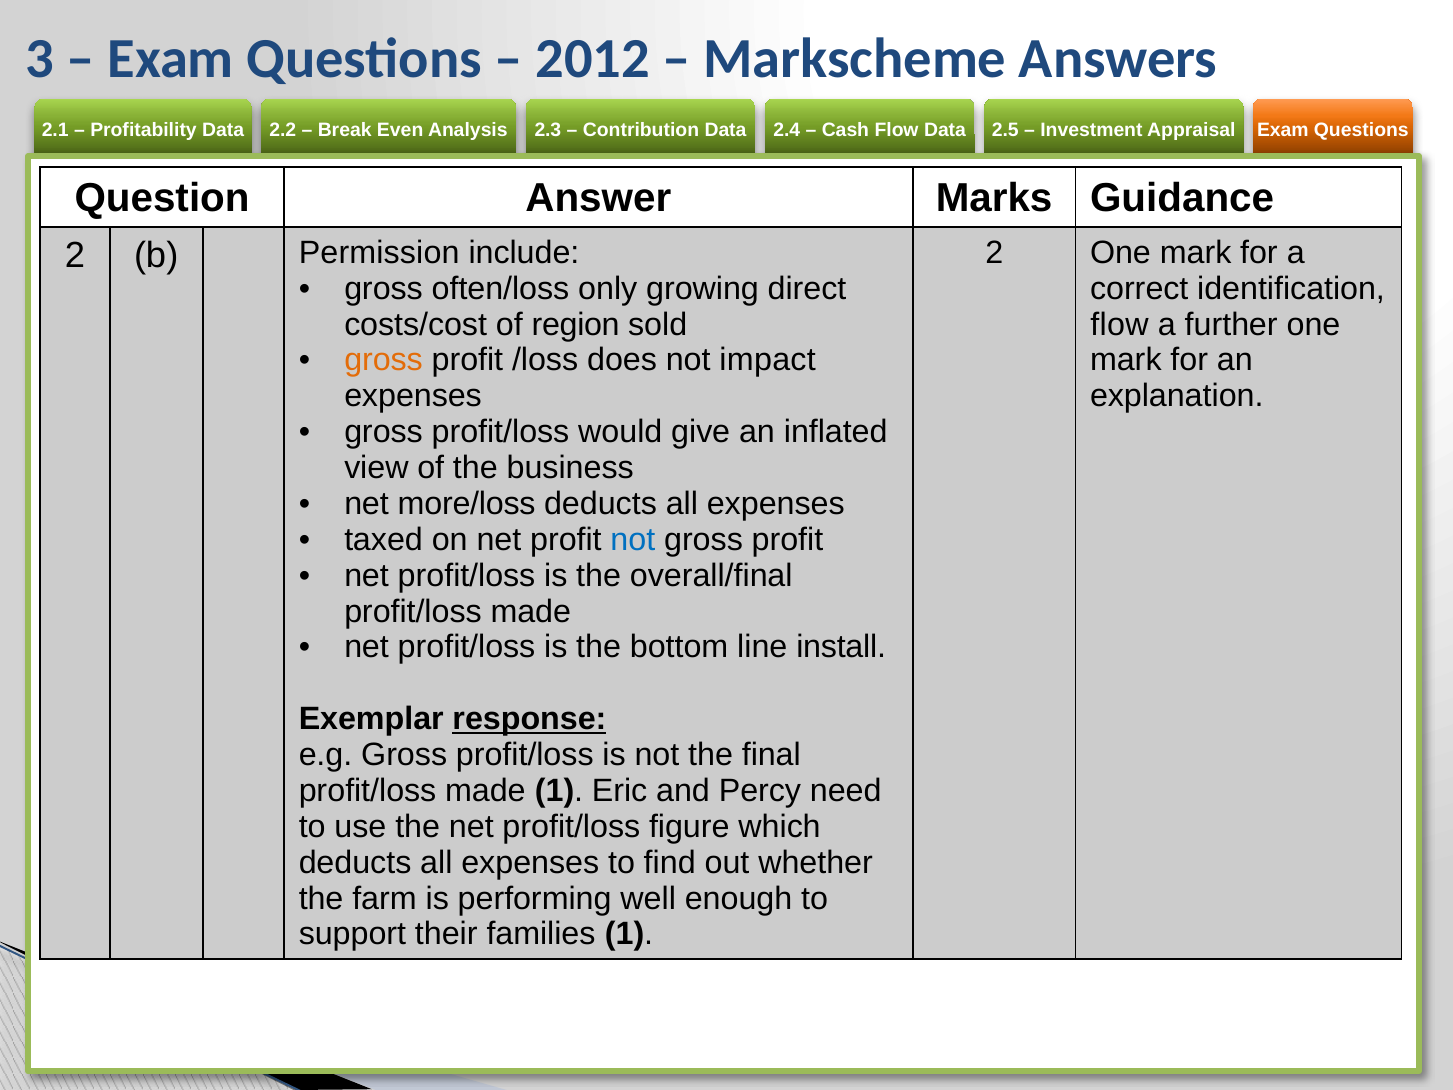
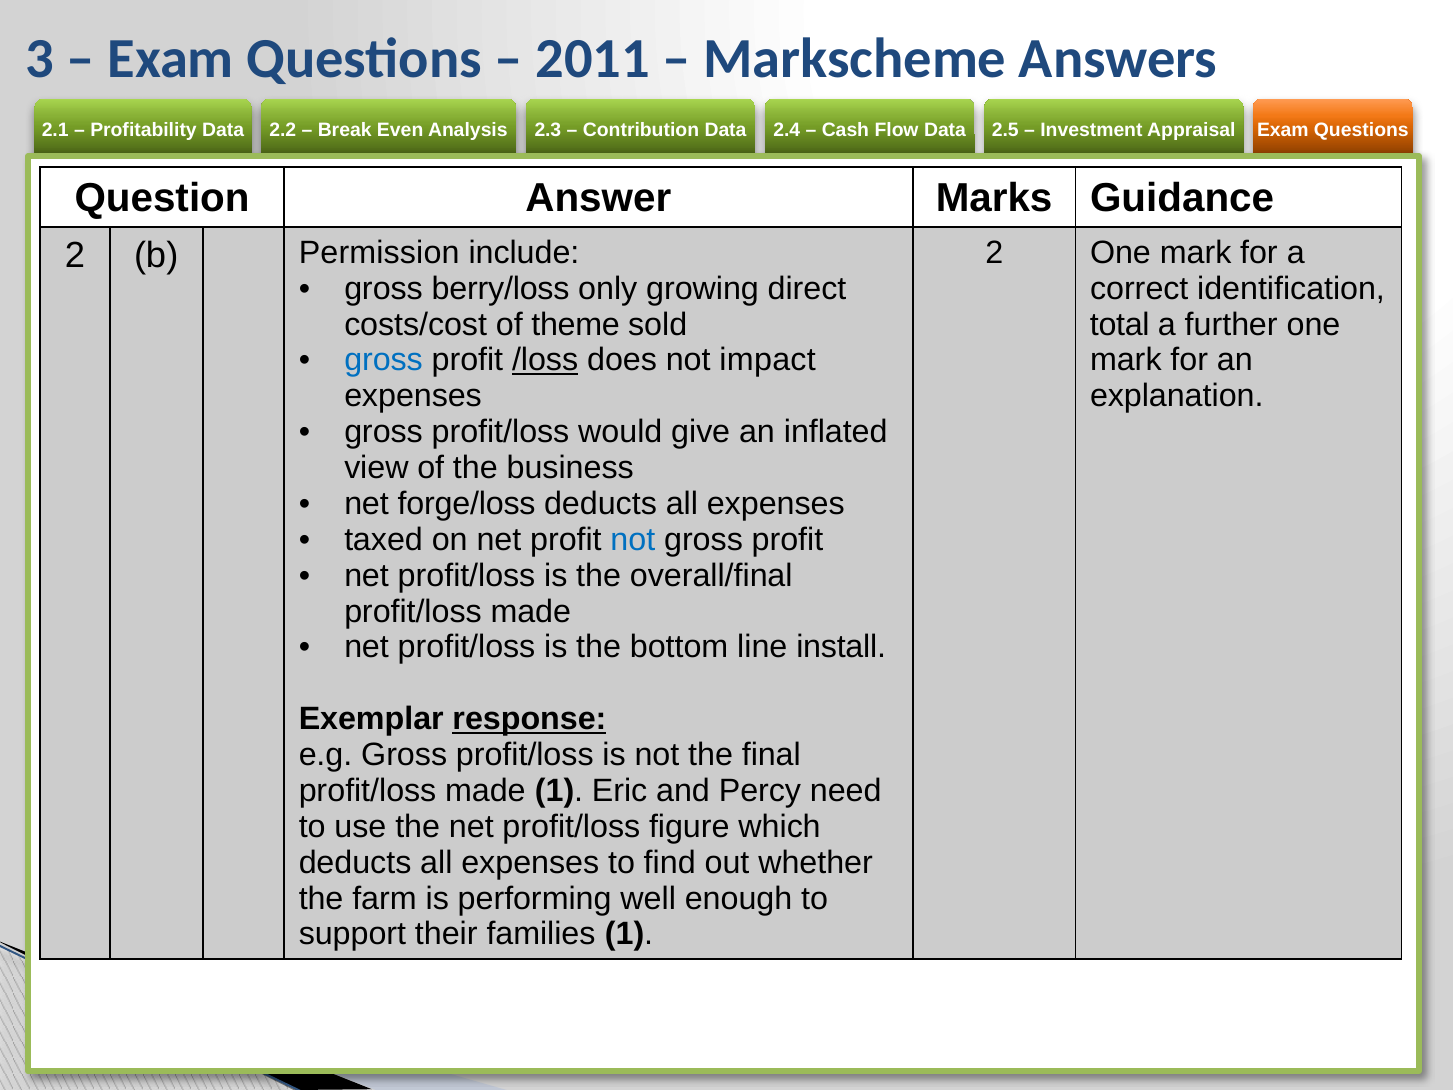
2012: 2012 -> 2011
often/loss: often/loss -> berry/loss
region: region -> theme
flow at (1119, 324): flow -> total
gross at (384, 360) colour: orange -> blue
/loss underline: none -> present
more/loss: more/loss -> forge/loss
